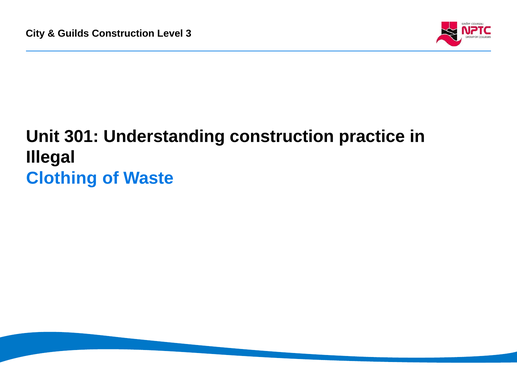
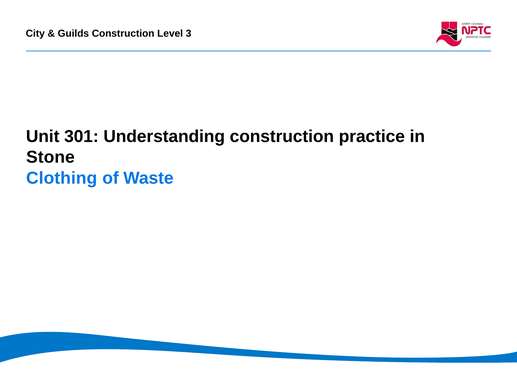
Illegal: Illegal -> Stone
